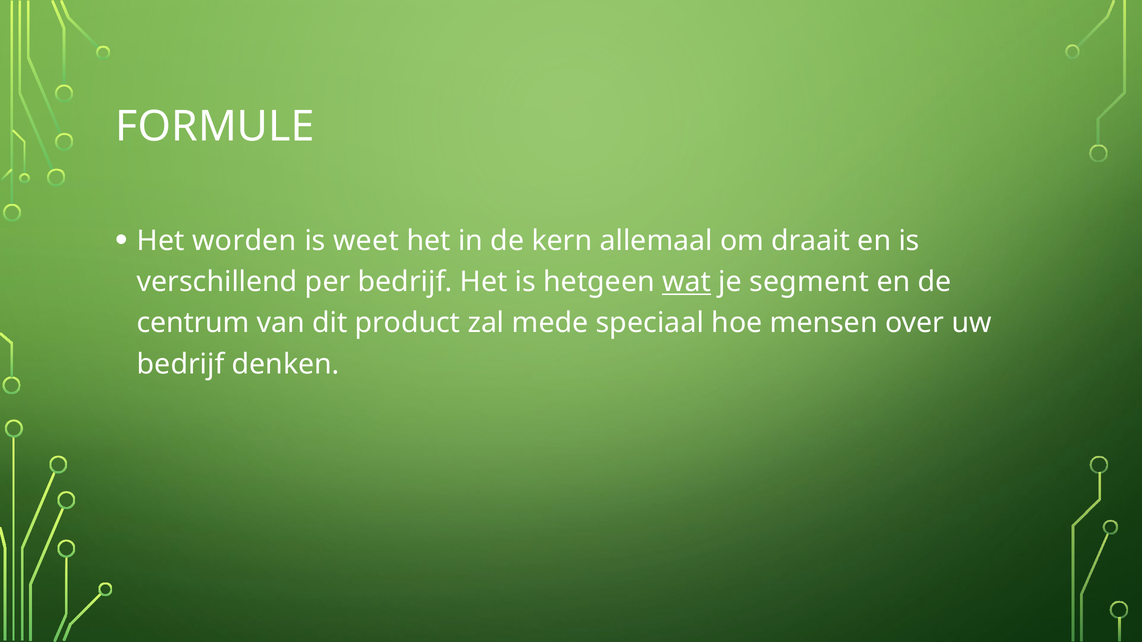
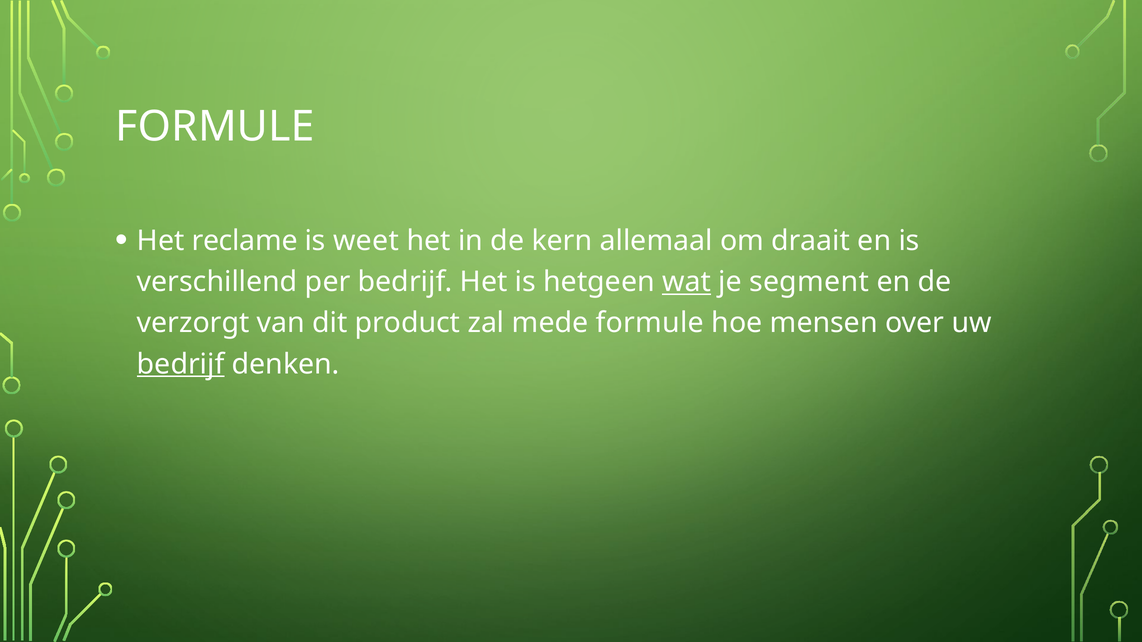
worden: worden -> reclame
centrum: centrum -> verzorgt
mede speciaal: speciaal -> formule
bedrijf at (181, 364) underline: none -> present
